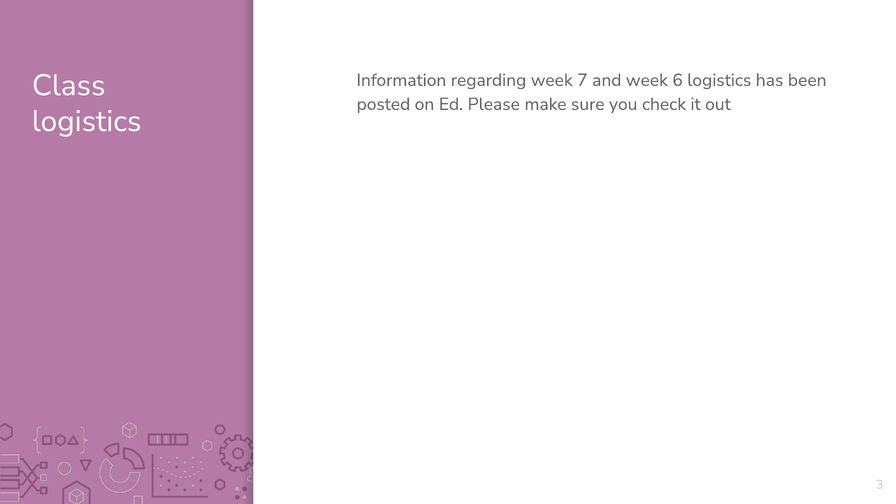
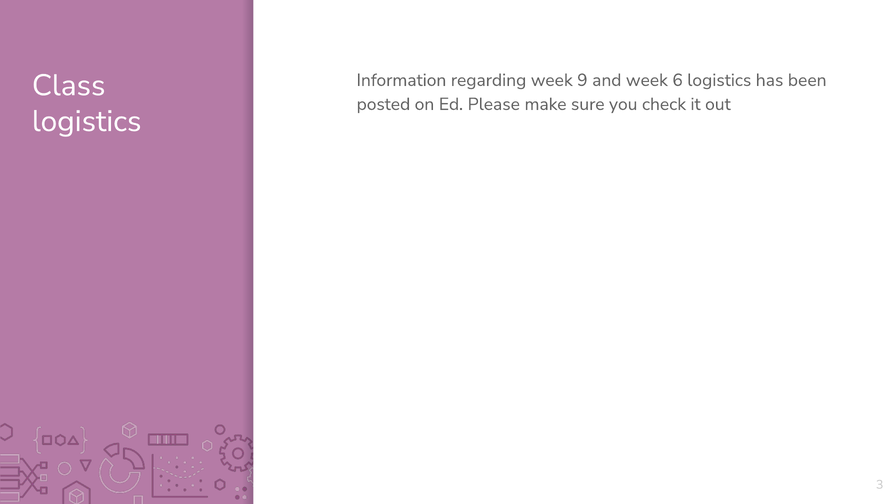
7: 7 -> 9
